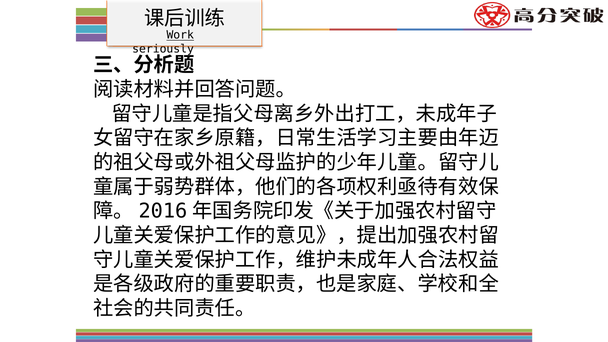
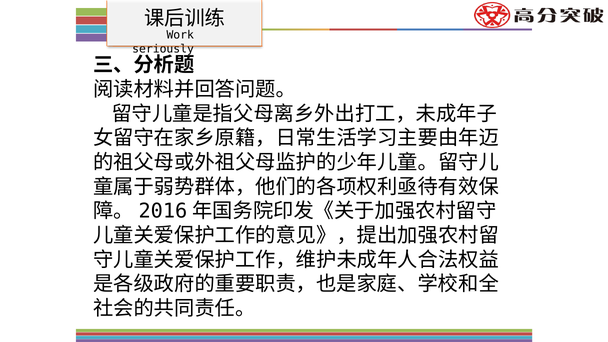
Work underline: present -> none
